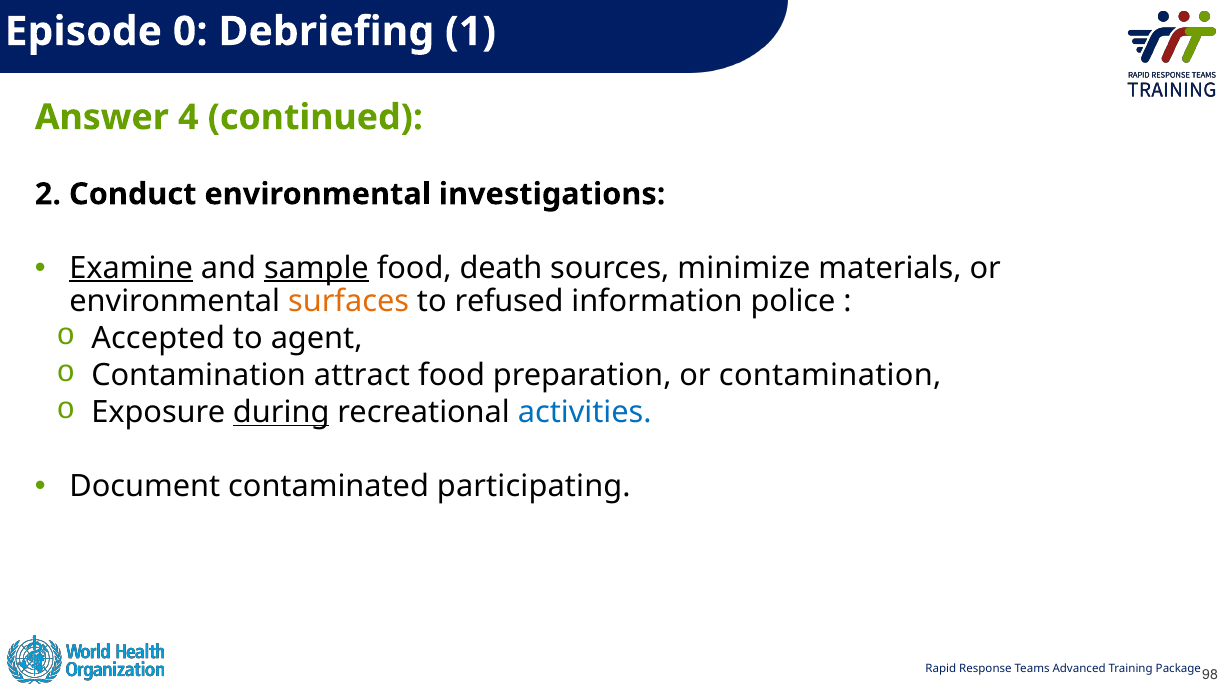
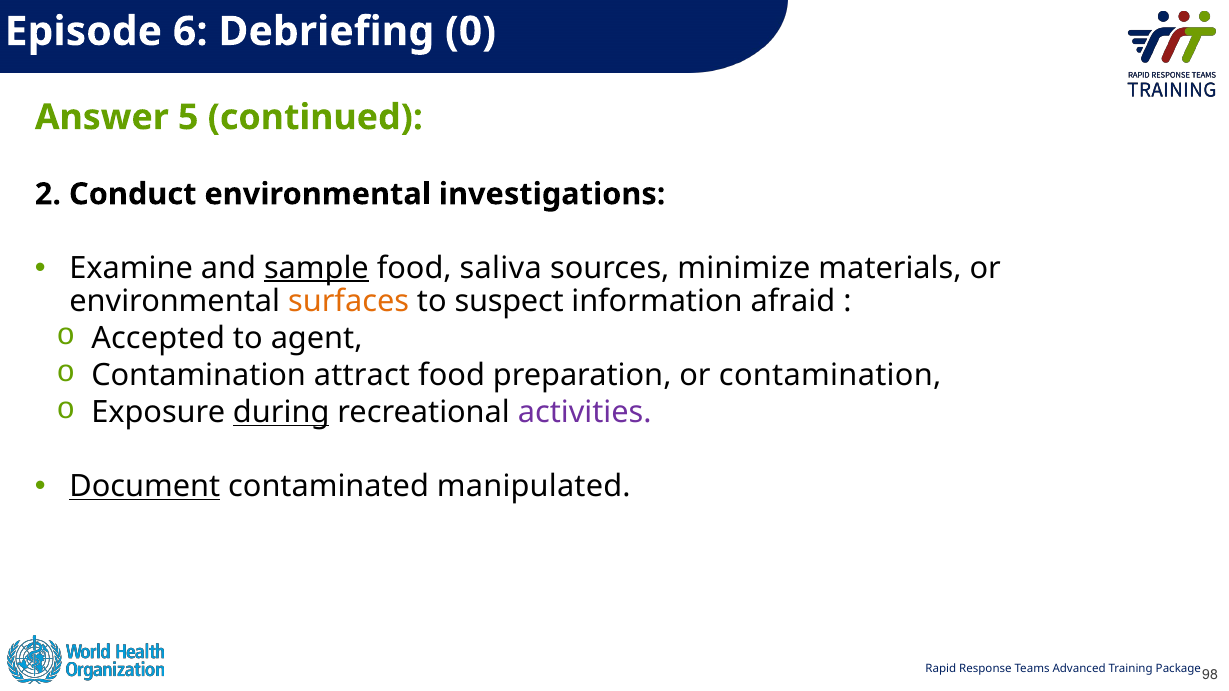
0: 0 -> 6
1: 1 -> 0
4: 4 -> 5
Examine underline: present -> none
death: death -> saliva
refused: refused -> suspect
police: police -> afraid
activities colour: blue -> purple
Document underline: none -> present
participating: participating -> manipulated
